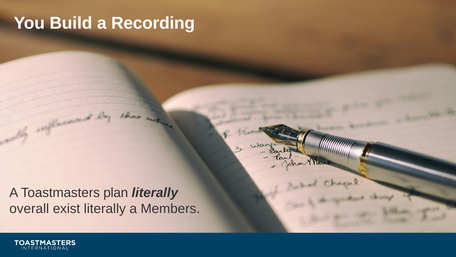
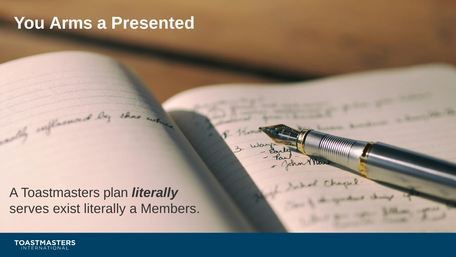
Build: Build -> Arms
Recording: Recording -> Presented
overall: overall -> serves
